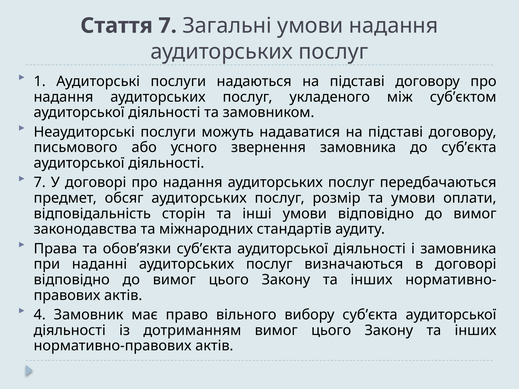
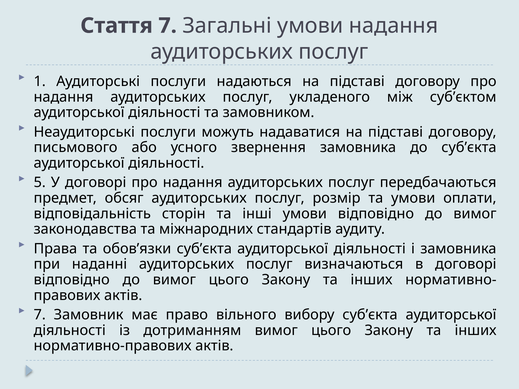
7 at (40, 183): 7 -> 5
4 at (40, 315): 4 -> 7
